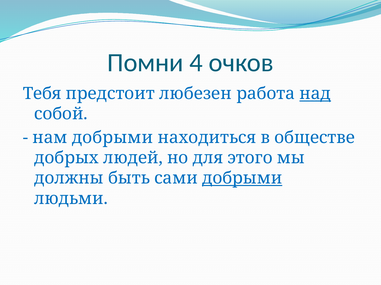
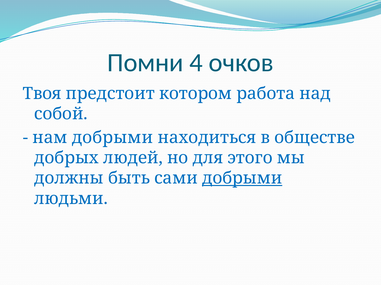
Тебя: Тебя -> Твоя
любезен: любезен -> котором
над underline: present -> none
